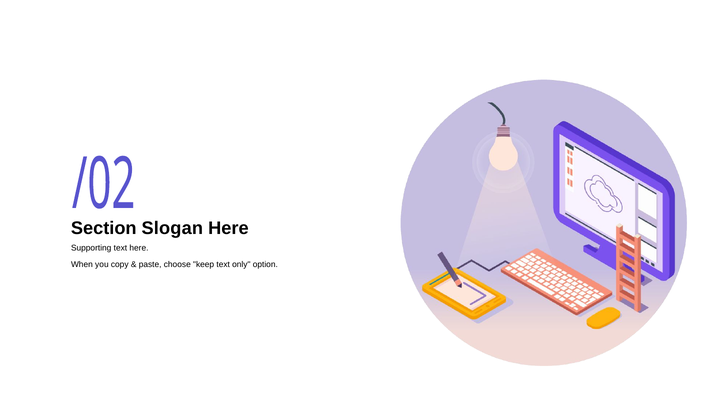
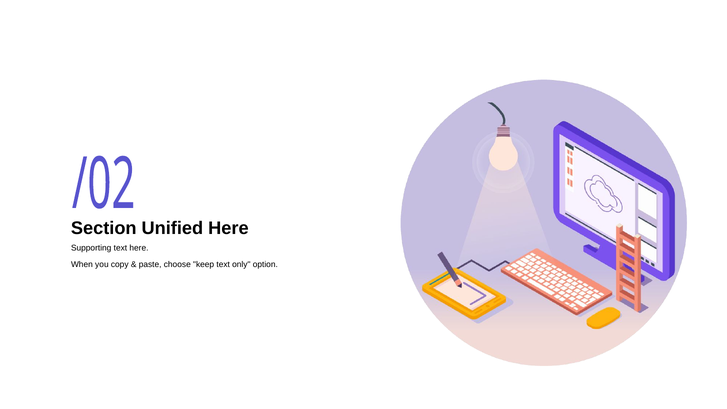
Slogan: Slogan -> Unified
